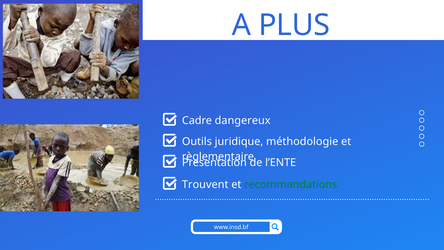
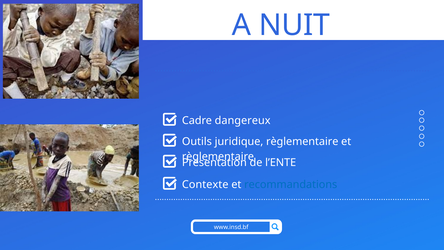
PLUS: PLUS -> NUIT
juridique méthodologie: méthodologie -> règlementaire
Trouvent: Trouvent -> Contexte
recommandations colour: green -> blue
